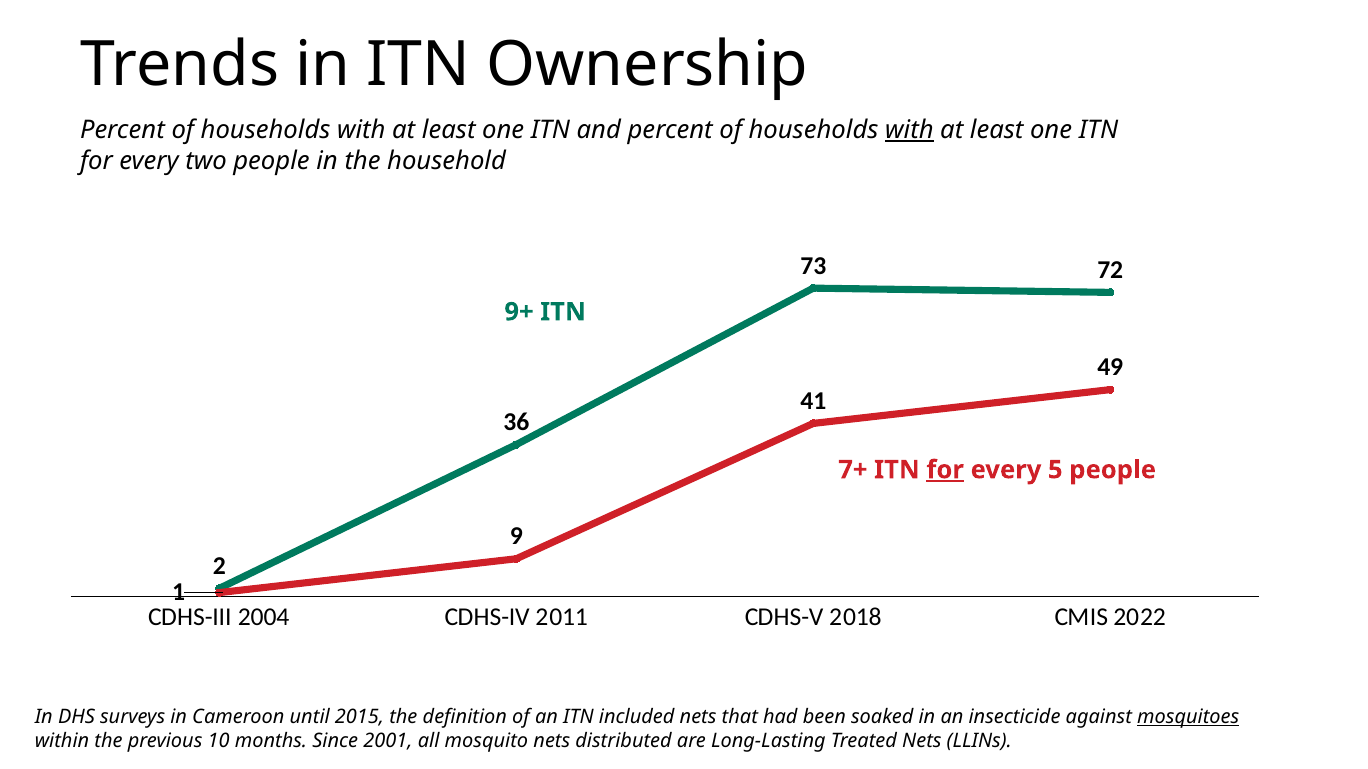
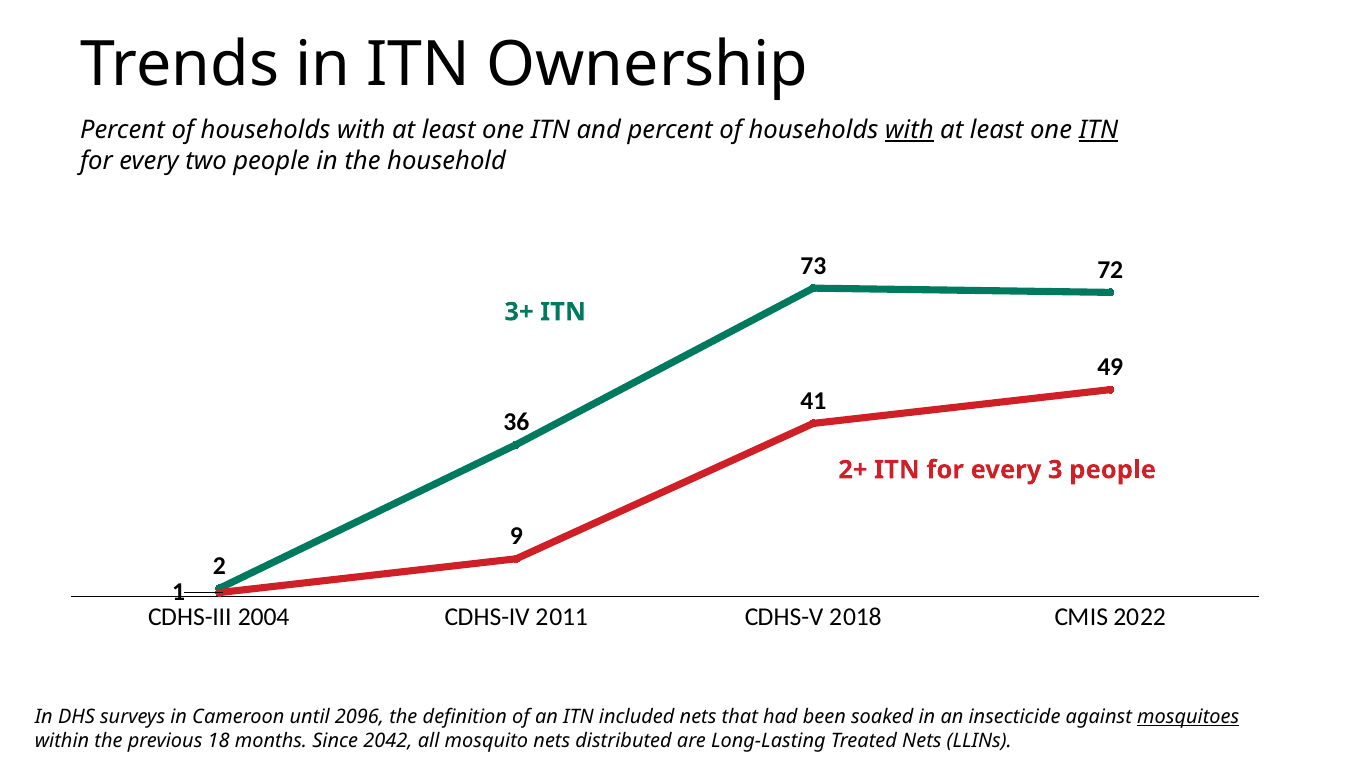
ITN at (1098, 130) underline: none -> present
9+: 9+ -> 3+
7+: 7+ -> 2+
for at (945, 470) underline: present -> none
5: 5 -> 3
2015: 2015 -> 2096
10: 10 -> 18
2001: 2001 -> 2042
